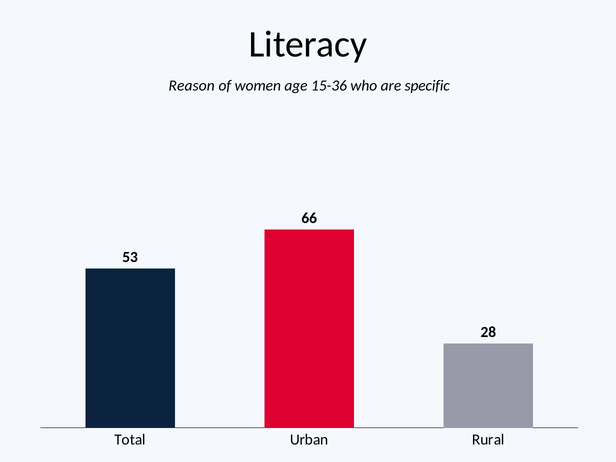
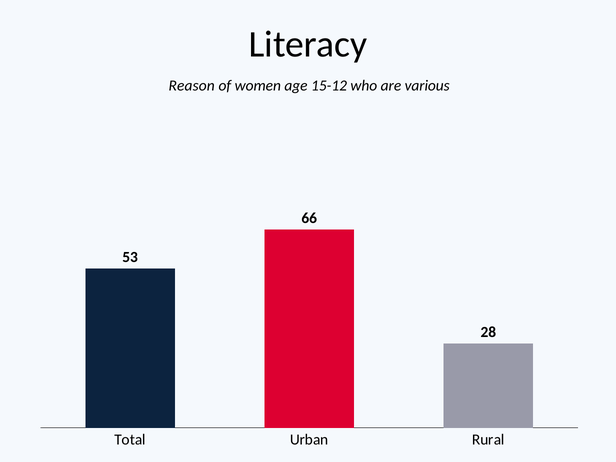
15-36: 15-36 -> 15-12
specific: specific -> various
